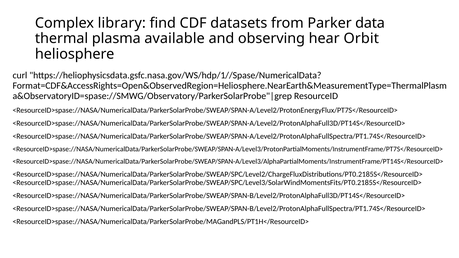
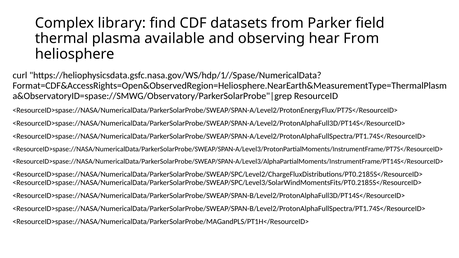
data: data -> field
hear Orbit: Orbit -> From
